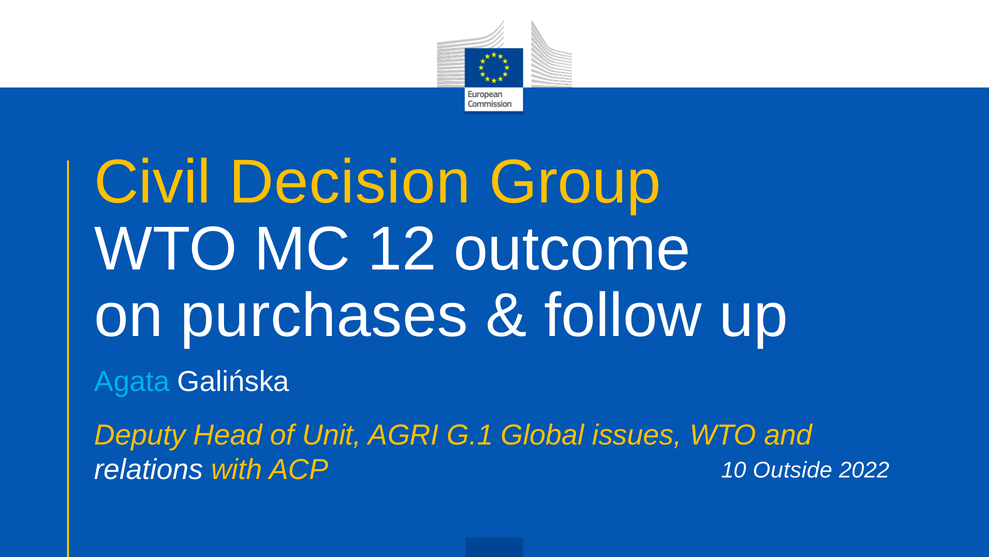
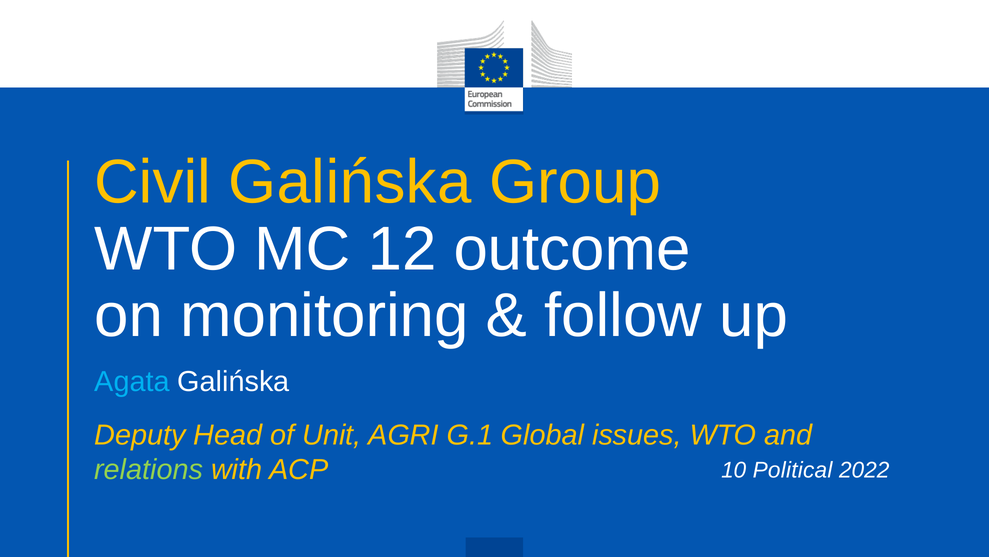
Civil Decision: Decision -> Galińska
purchases: purchases -> monitoring
relations colour: white -> light green
Outside: Outside -> Political
